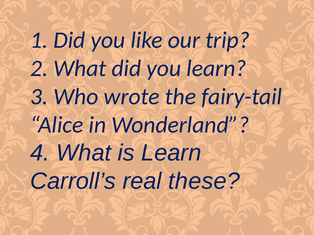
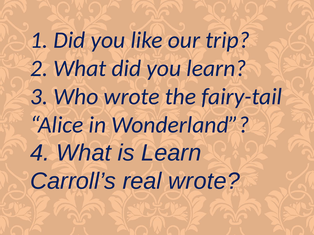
real these: these -> wrote
